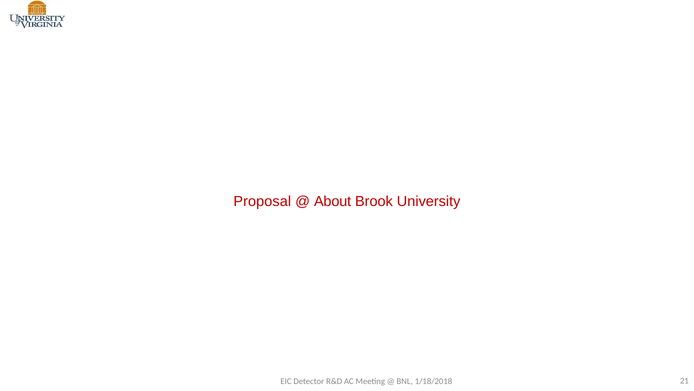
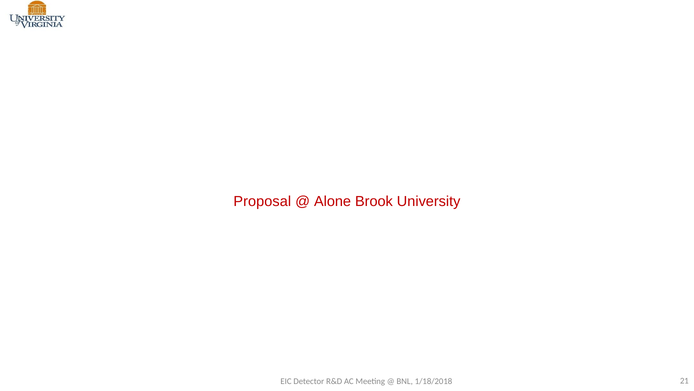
About: About -> Alone
